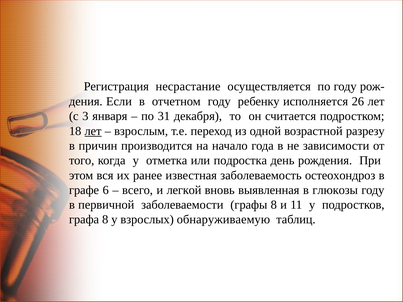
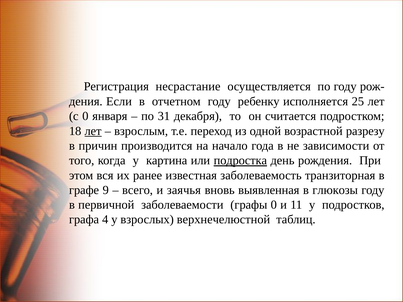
26: 26 -> 25
с 3: 3 -> 0
отметка: отметка -> картина
подростка underline: none -> present
остеохондроз: остеохондроз -> транзиторная
6: 6 -> 9
легкой: легкой -> заячья
графы 8: 8 -> 0
графа 8: 8 -> 4
обнаруживаемую: обнаруживаемую -> верхнечелюстной
